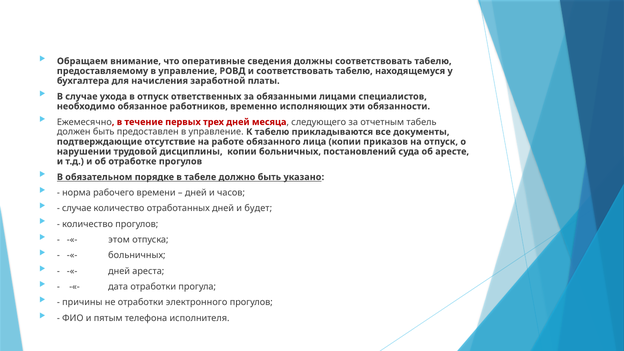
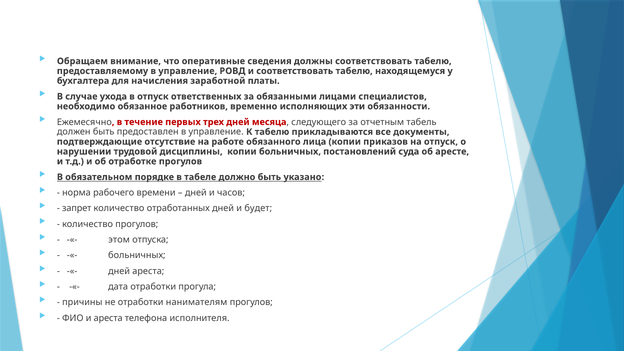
случае at (77, 208): случае -> запрет
электронного: электронного -> нанимателям
и пятым: пятым -> ареста
